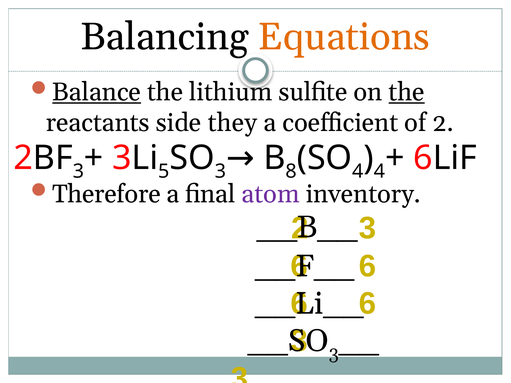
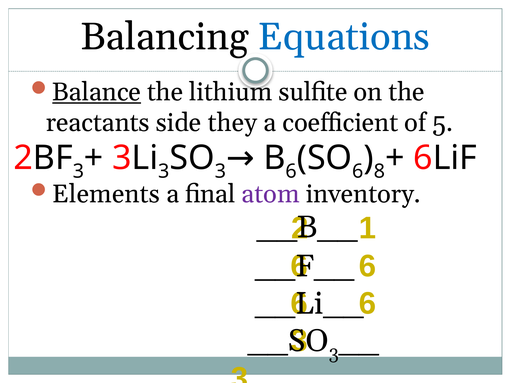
Equations colour: orange -> blue
the at (407, 92) underline: present -> none
of 2: 2 -> 5
8 at (291, 171): 8 -> 6
4 at (358, 171): 4 -> 6
4 at (379, 171): 4 -> 8
5 at (164, 171): 5 -> 3
Therefore: Therefore -> Elements
3 at (368, 228): 3 -> 1
